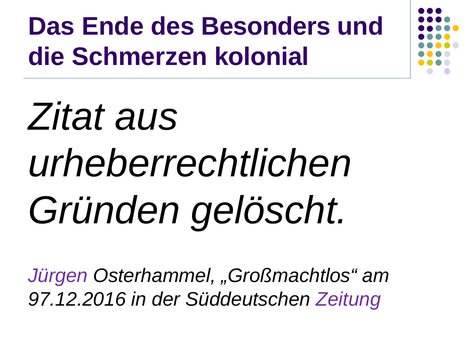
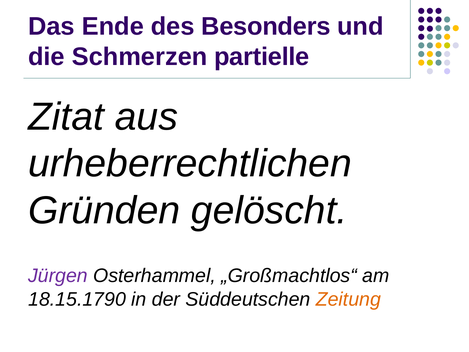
kolonial: kolonial -> partielle
97.12.2016: 97.12.2016 -> 18.15.1790
Zeitung colour: purple -> orange
